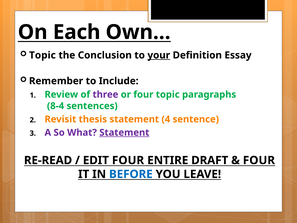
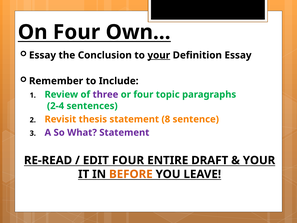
On Each: Each -> Four
Topic at (42, 55): Topic -> Essay
8-4: 8-4 -> 2-4
4: 4 -> 8
Statement at (124, 132) underline: present -> none
FOUR at (259, 160): FOUR -> YOUR
BEFORE colour: blue -> orange
